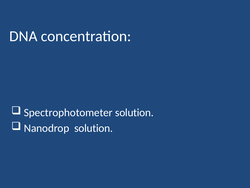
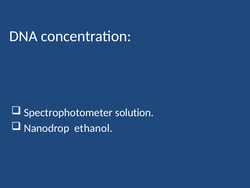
Nanodrop solution: solution -> ethanol
